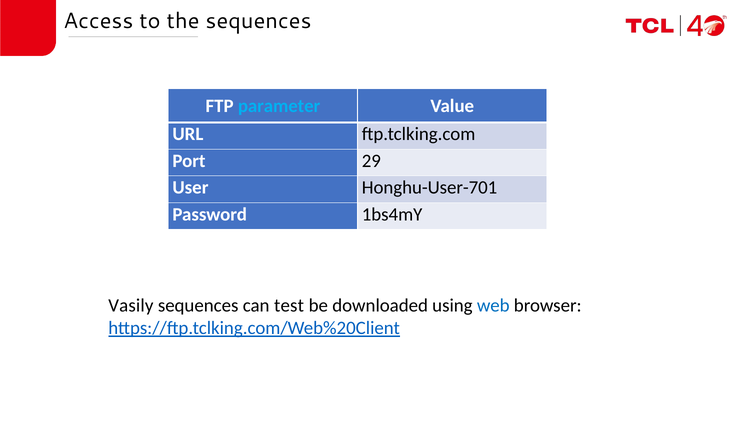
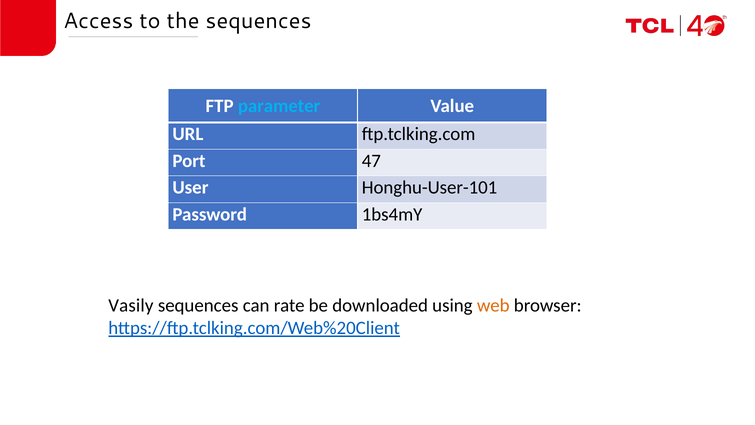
29: 29 -> 47
Honghu-User-701: Honghu-User-701 -> Honghu-User-101
test: test -> rate
web colour: blue -> orange
